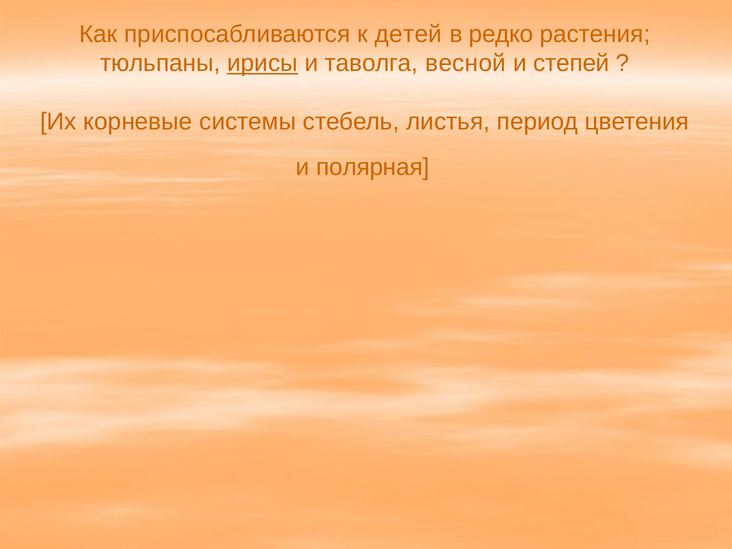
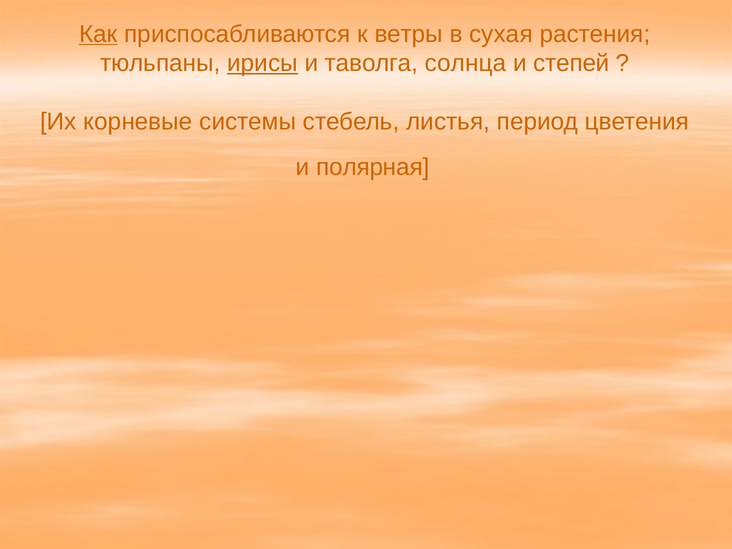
Как underline: none -> present
детей: детей -> ветры
редко: редко -> сухая
весной: весной -> солнца
